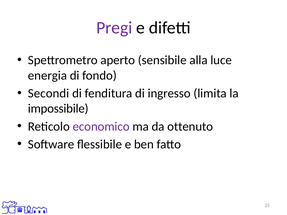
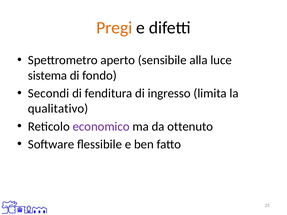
Pregi colour: purple -> orange
energia: energia -> sistema
impossibile: impossibile -> qualitativo
